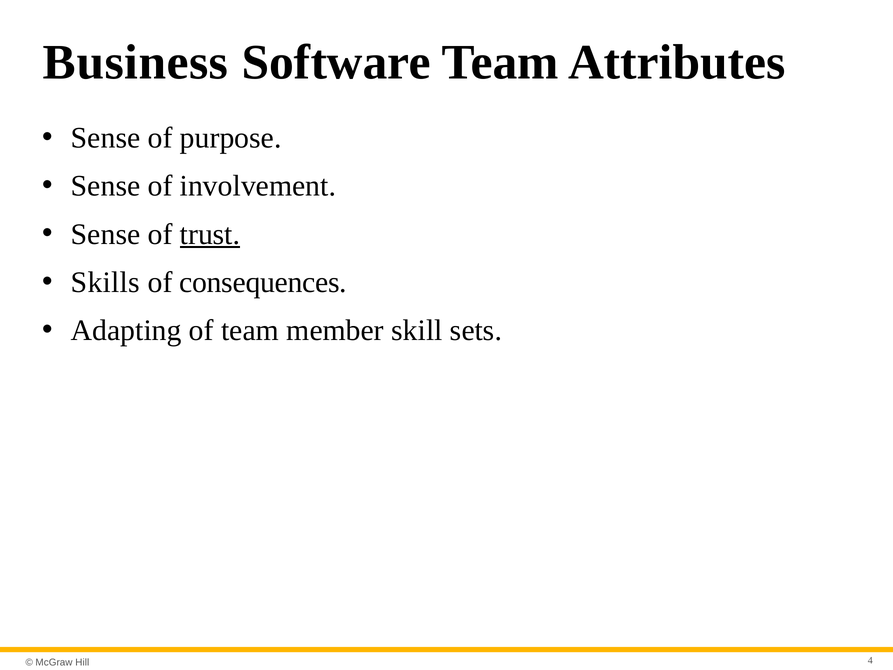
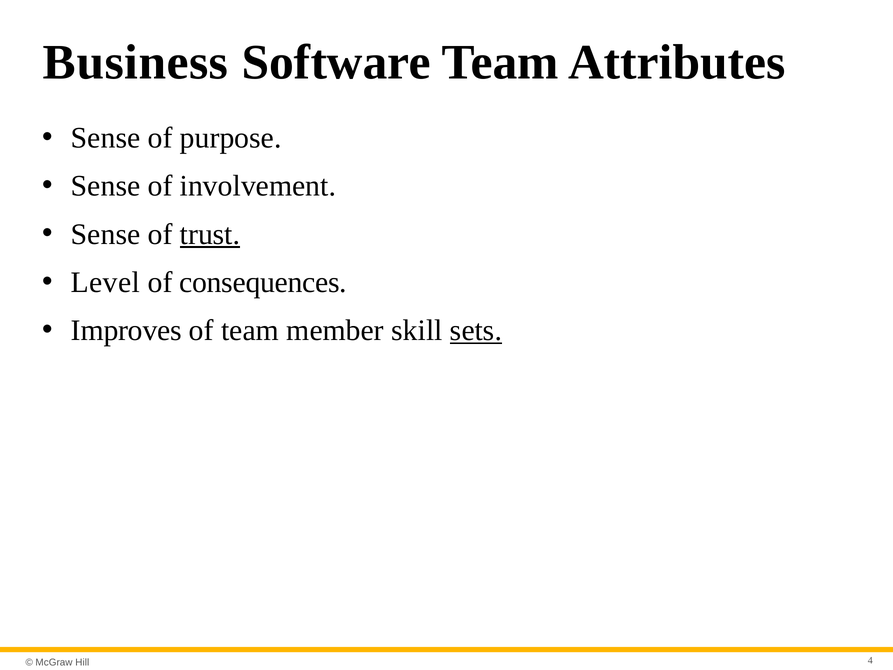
Skills: Skills -> Level
Adapting: Adapting -> Improves
sets underline: none -> present
